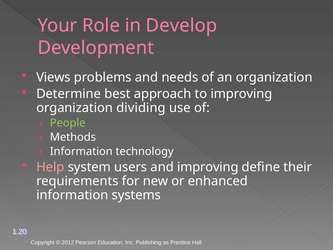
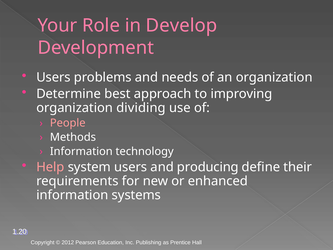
Views at (53, 77): Views -> Users
People colour: light green -> pink
and improving: improving -> producing
